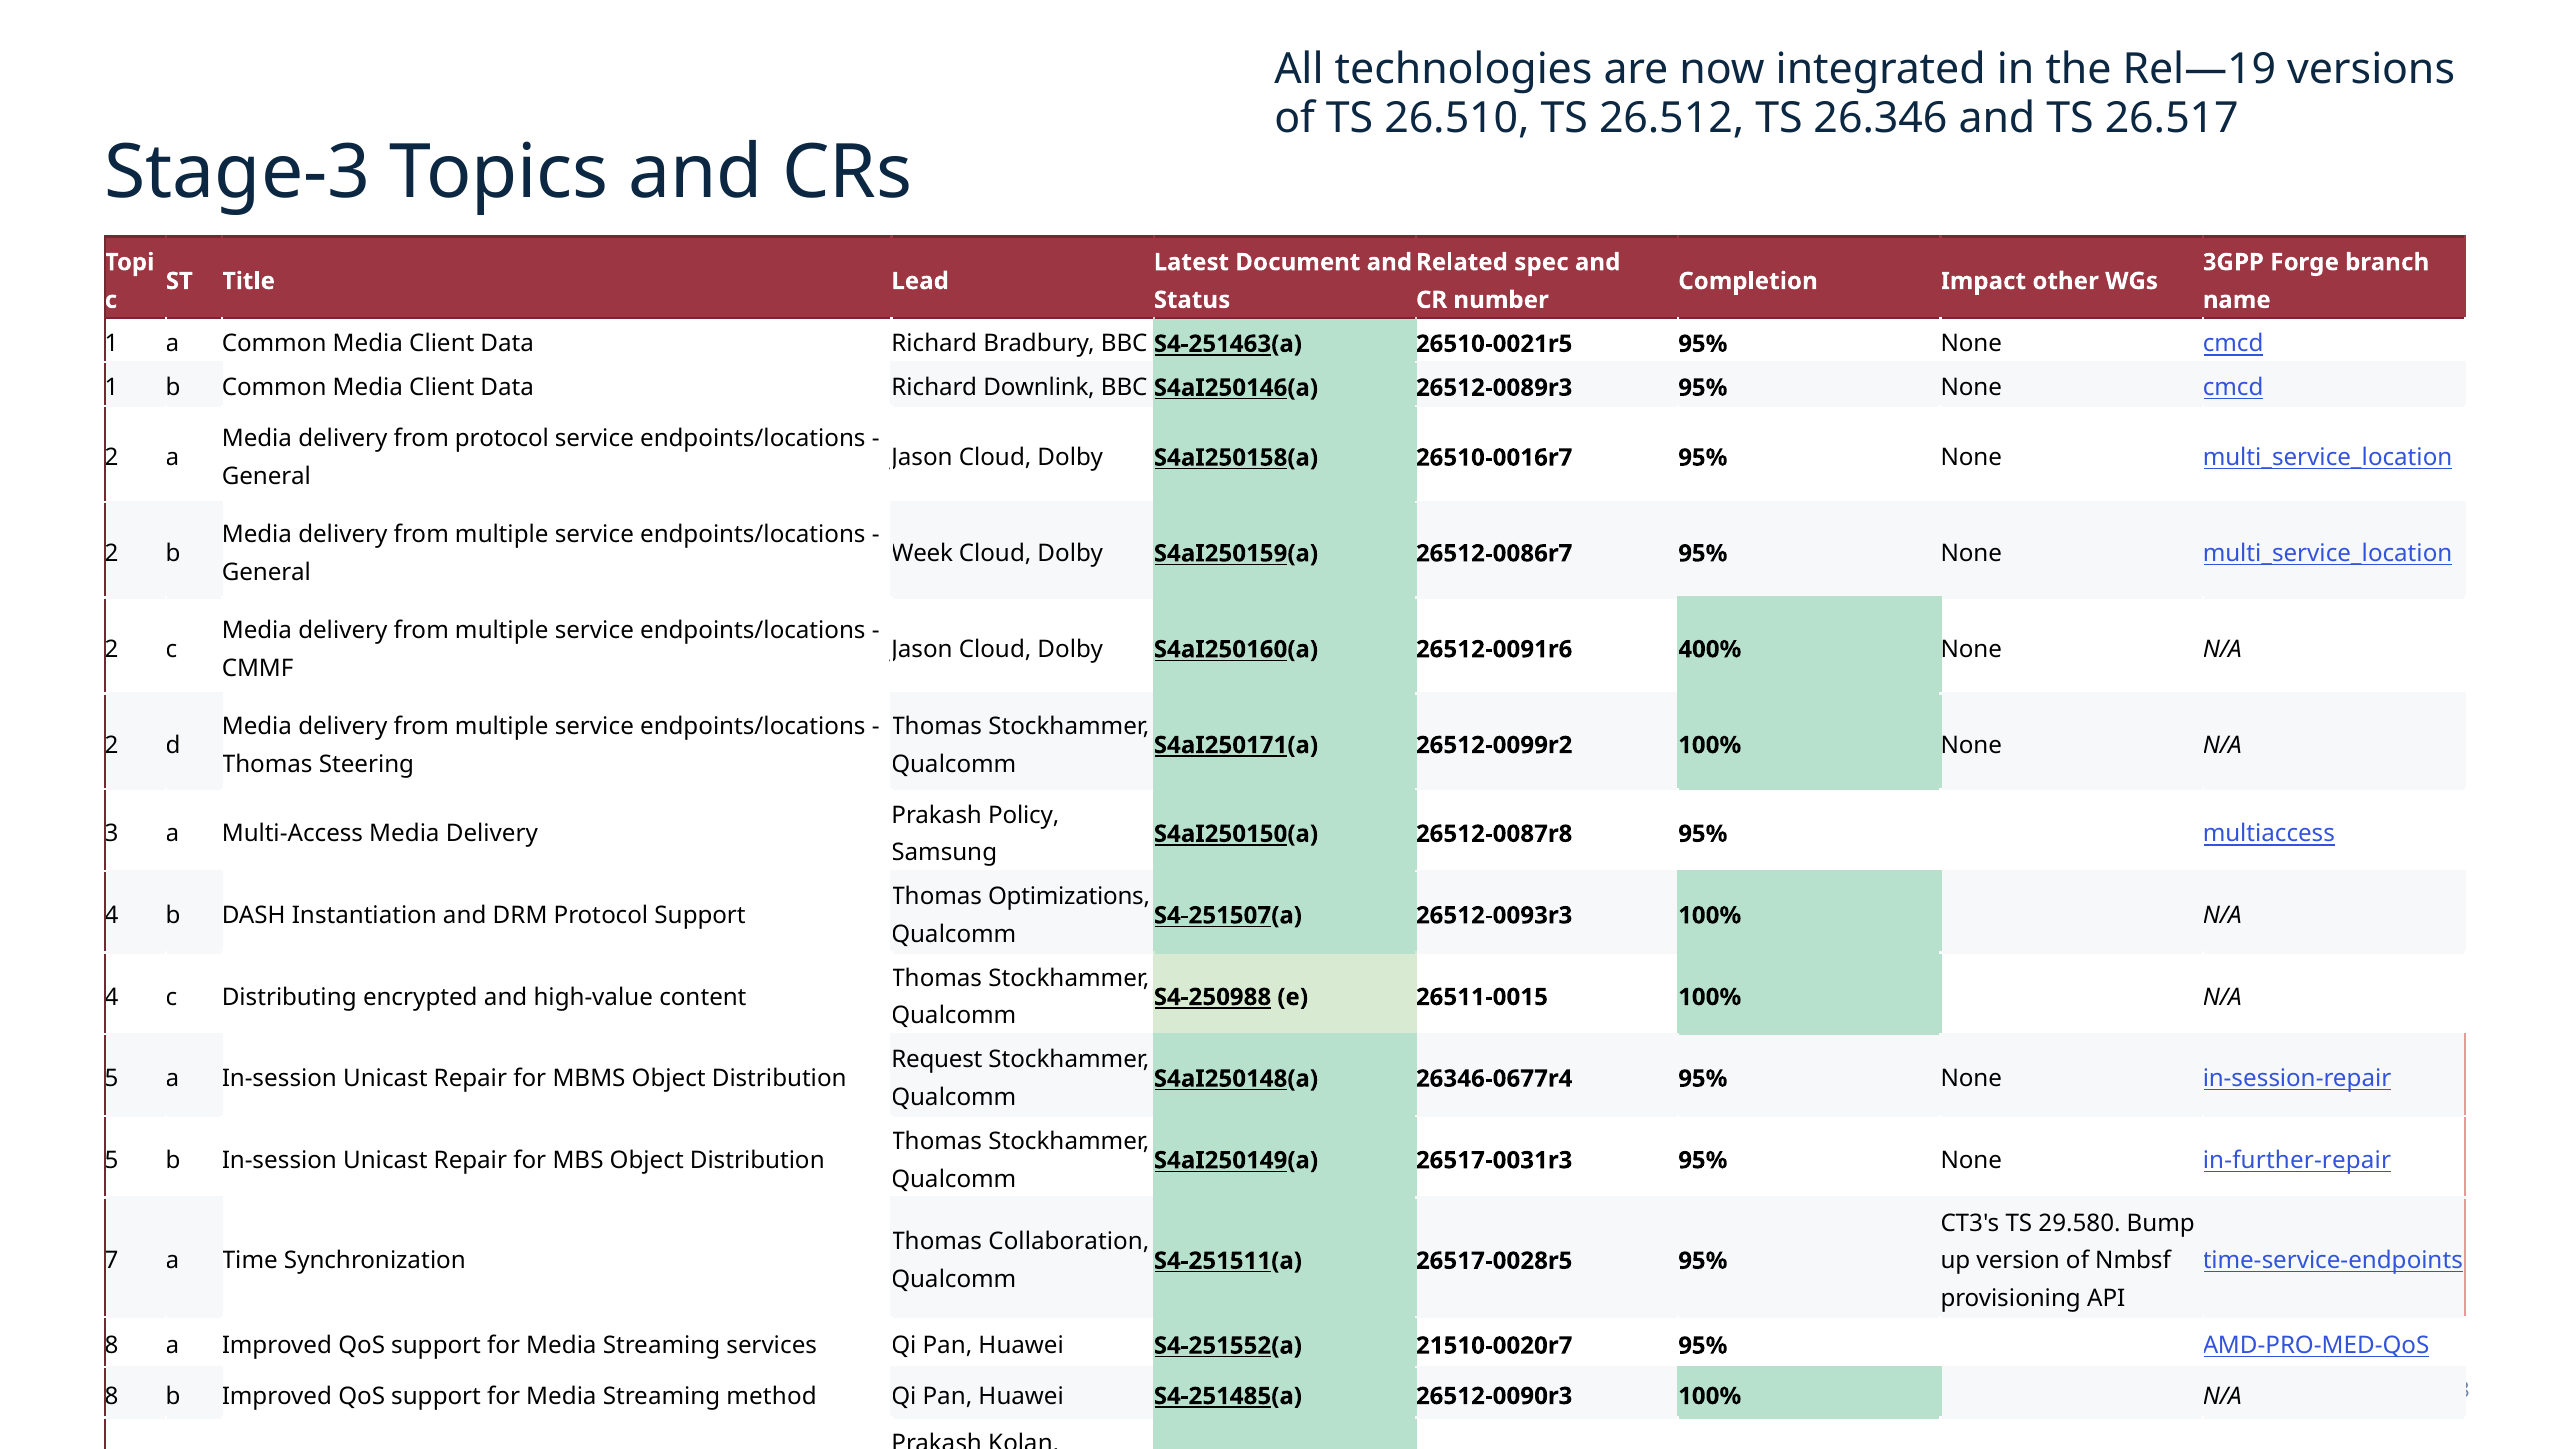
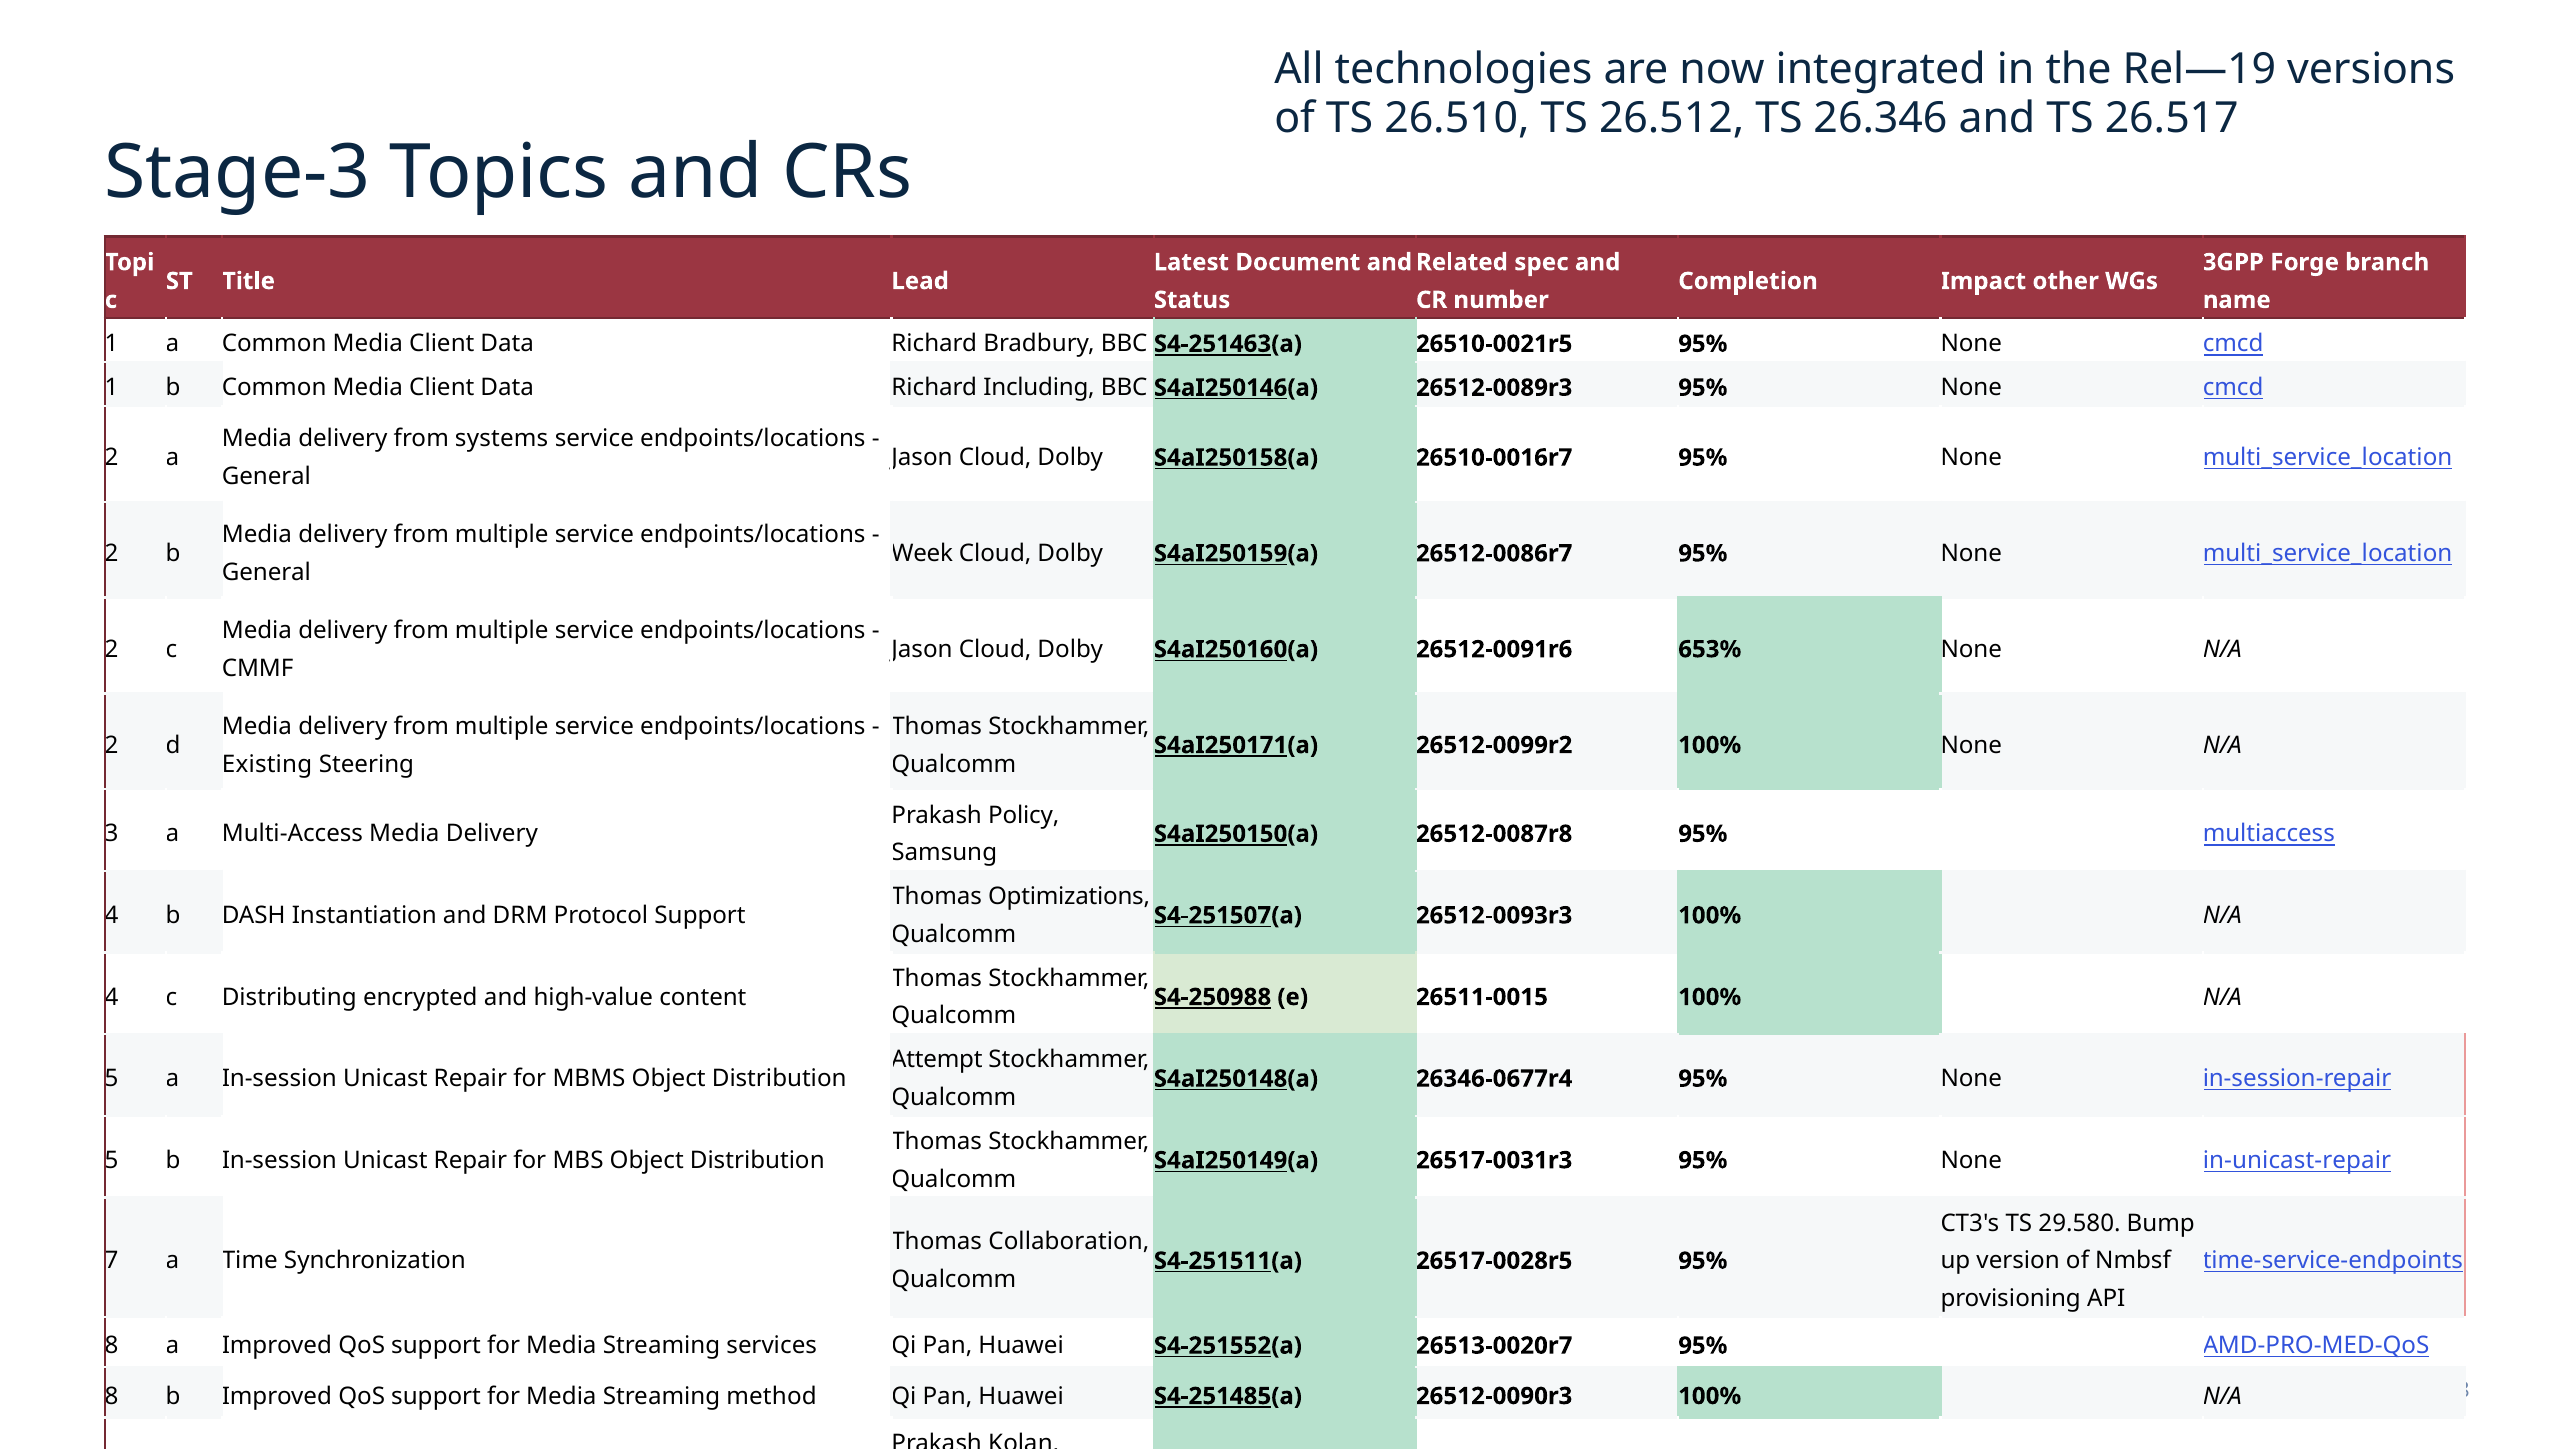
Downlink: Downlink -> Including
from protocol: protocol -> systems
400%: 400% -> 653%
Thomas at (267, 764): Thomas -> Existing
Request: Request -> Attempt
in-further-repair: in-further-repair -> in-unicast-repair
21510-0020r7: 21510-0020r7 -> 26513-0020r7
